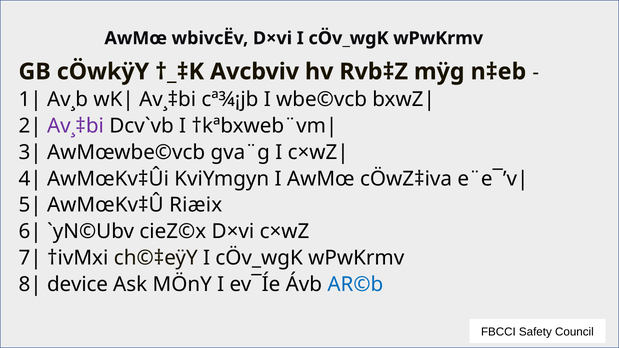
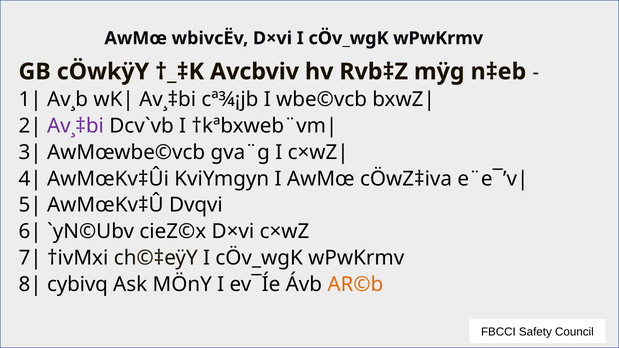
Riæix: Riæix -> Dvqvi
device: device -> cybivq
AR©b colour: blue -> orange
